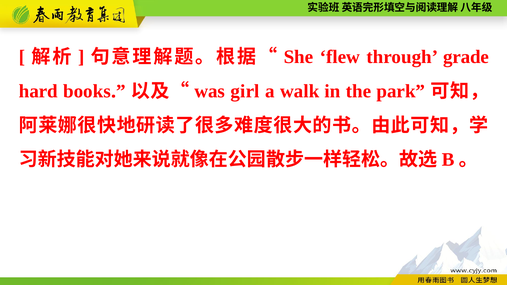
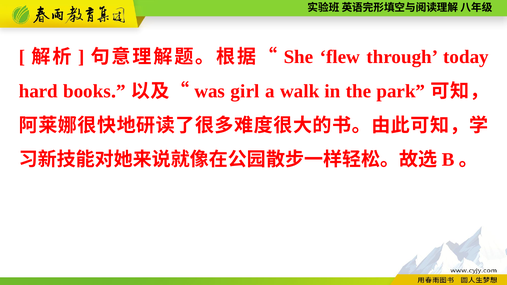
grade: grade -> today
